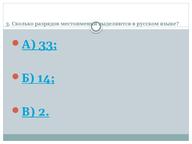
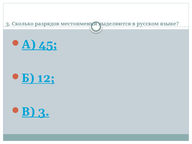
33: 33 -> 45
14: 14 -> 12
2 at (44, 112): 2 -> 3
